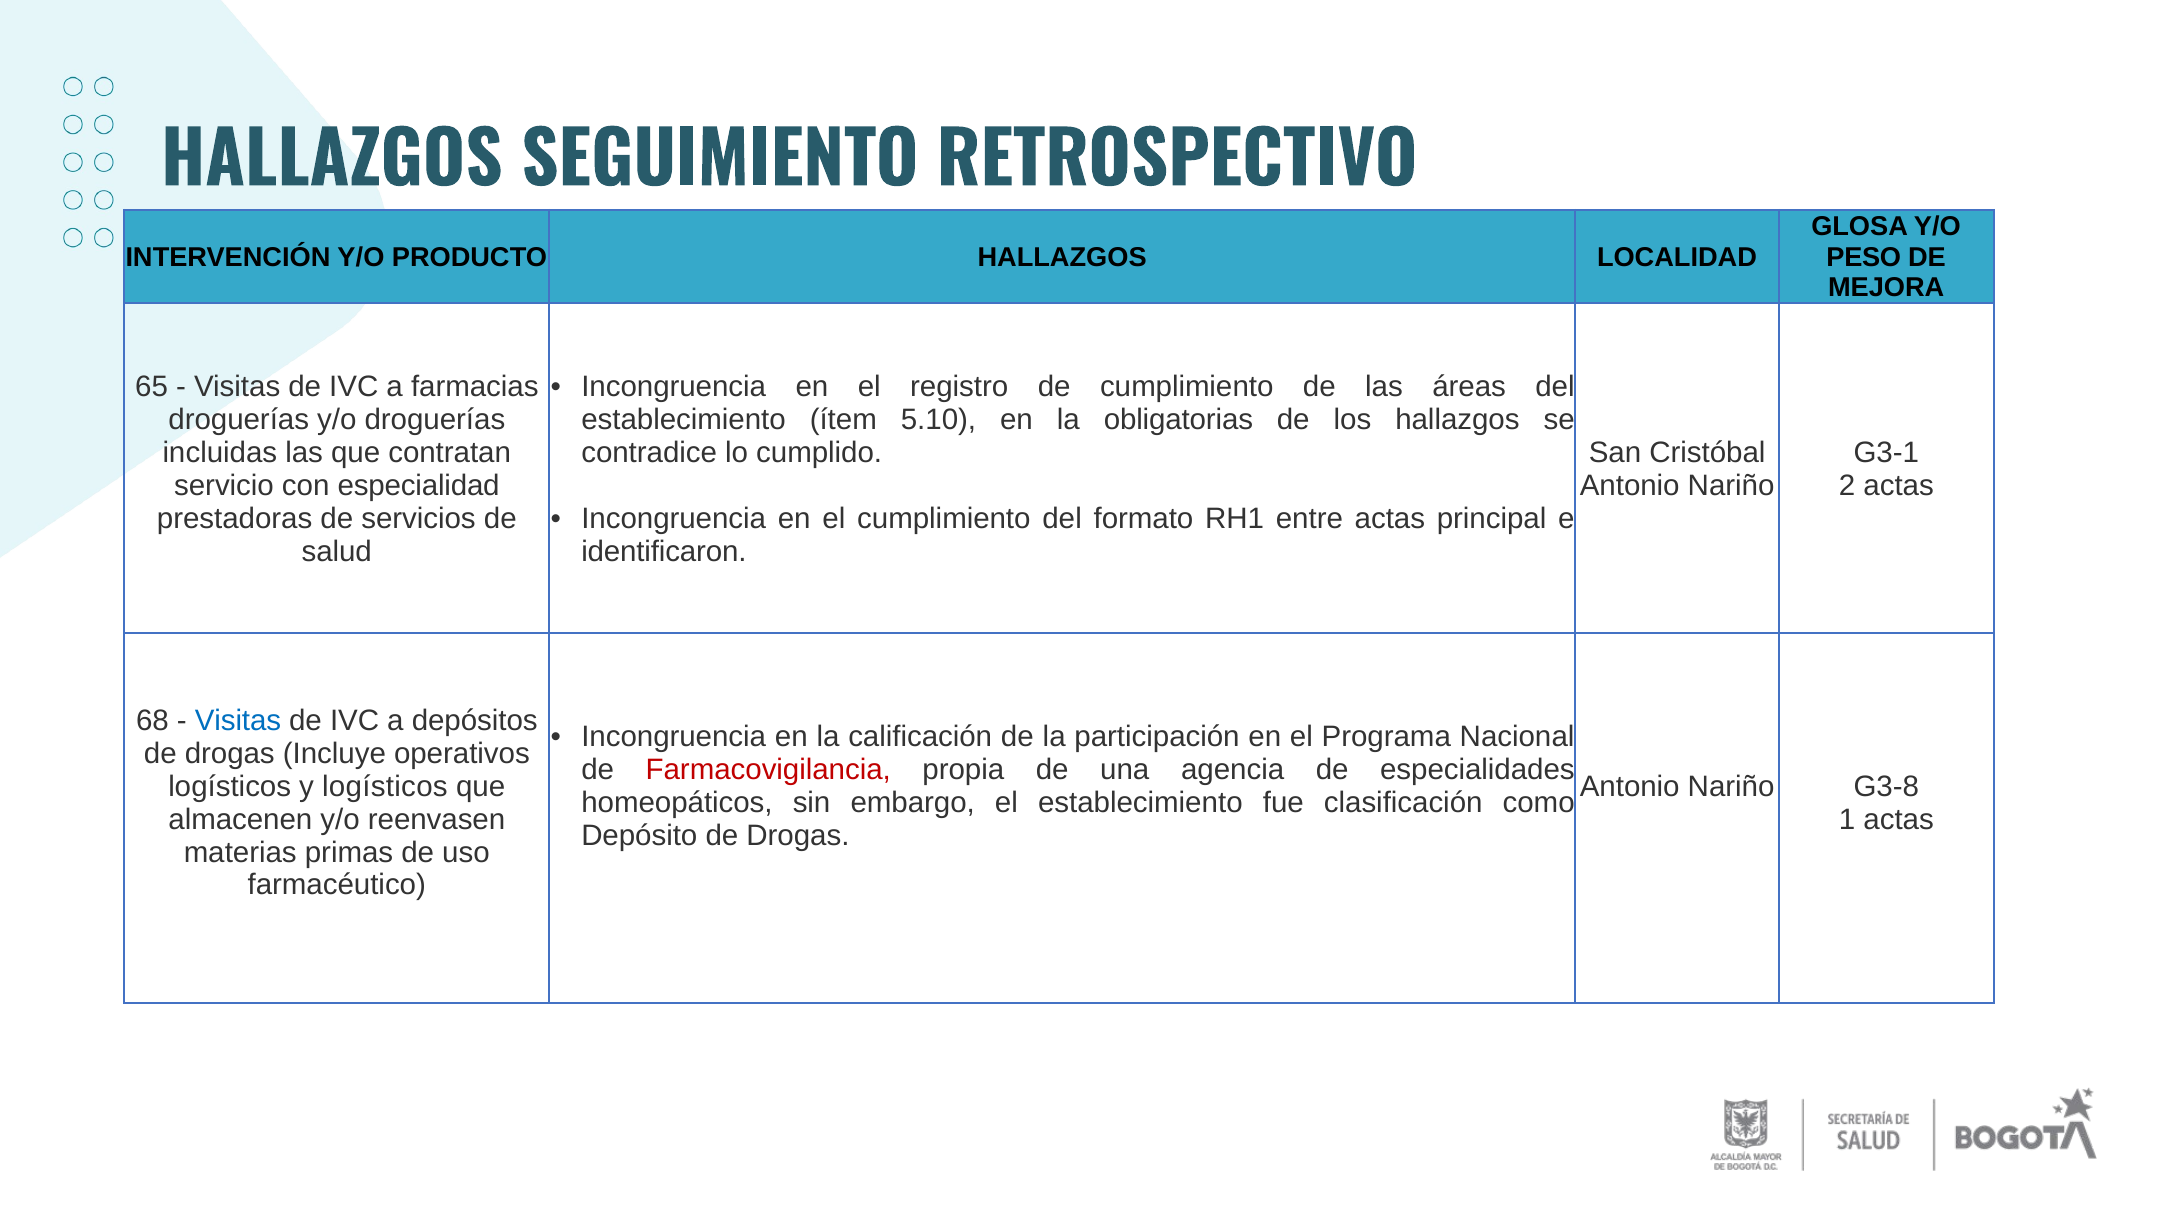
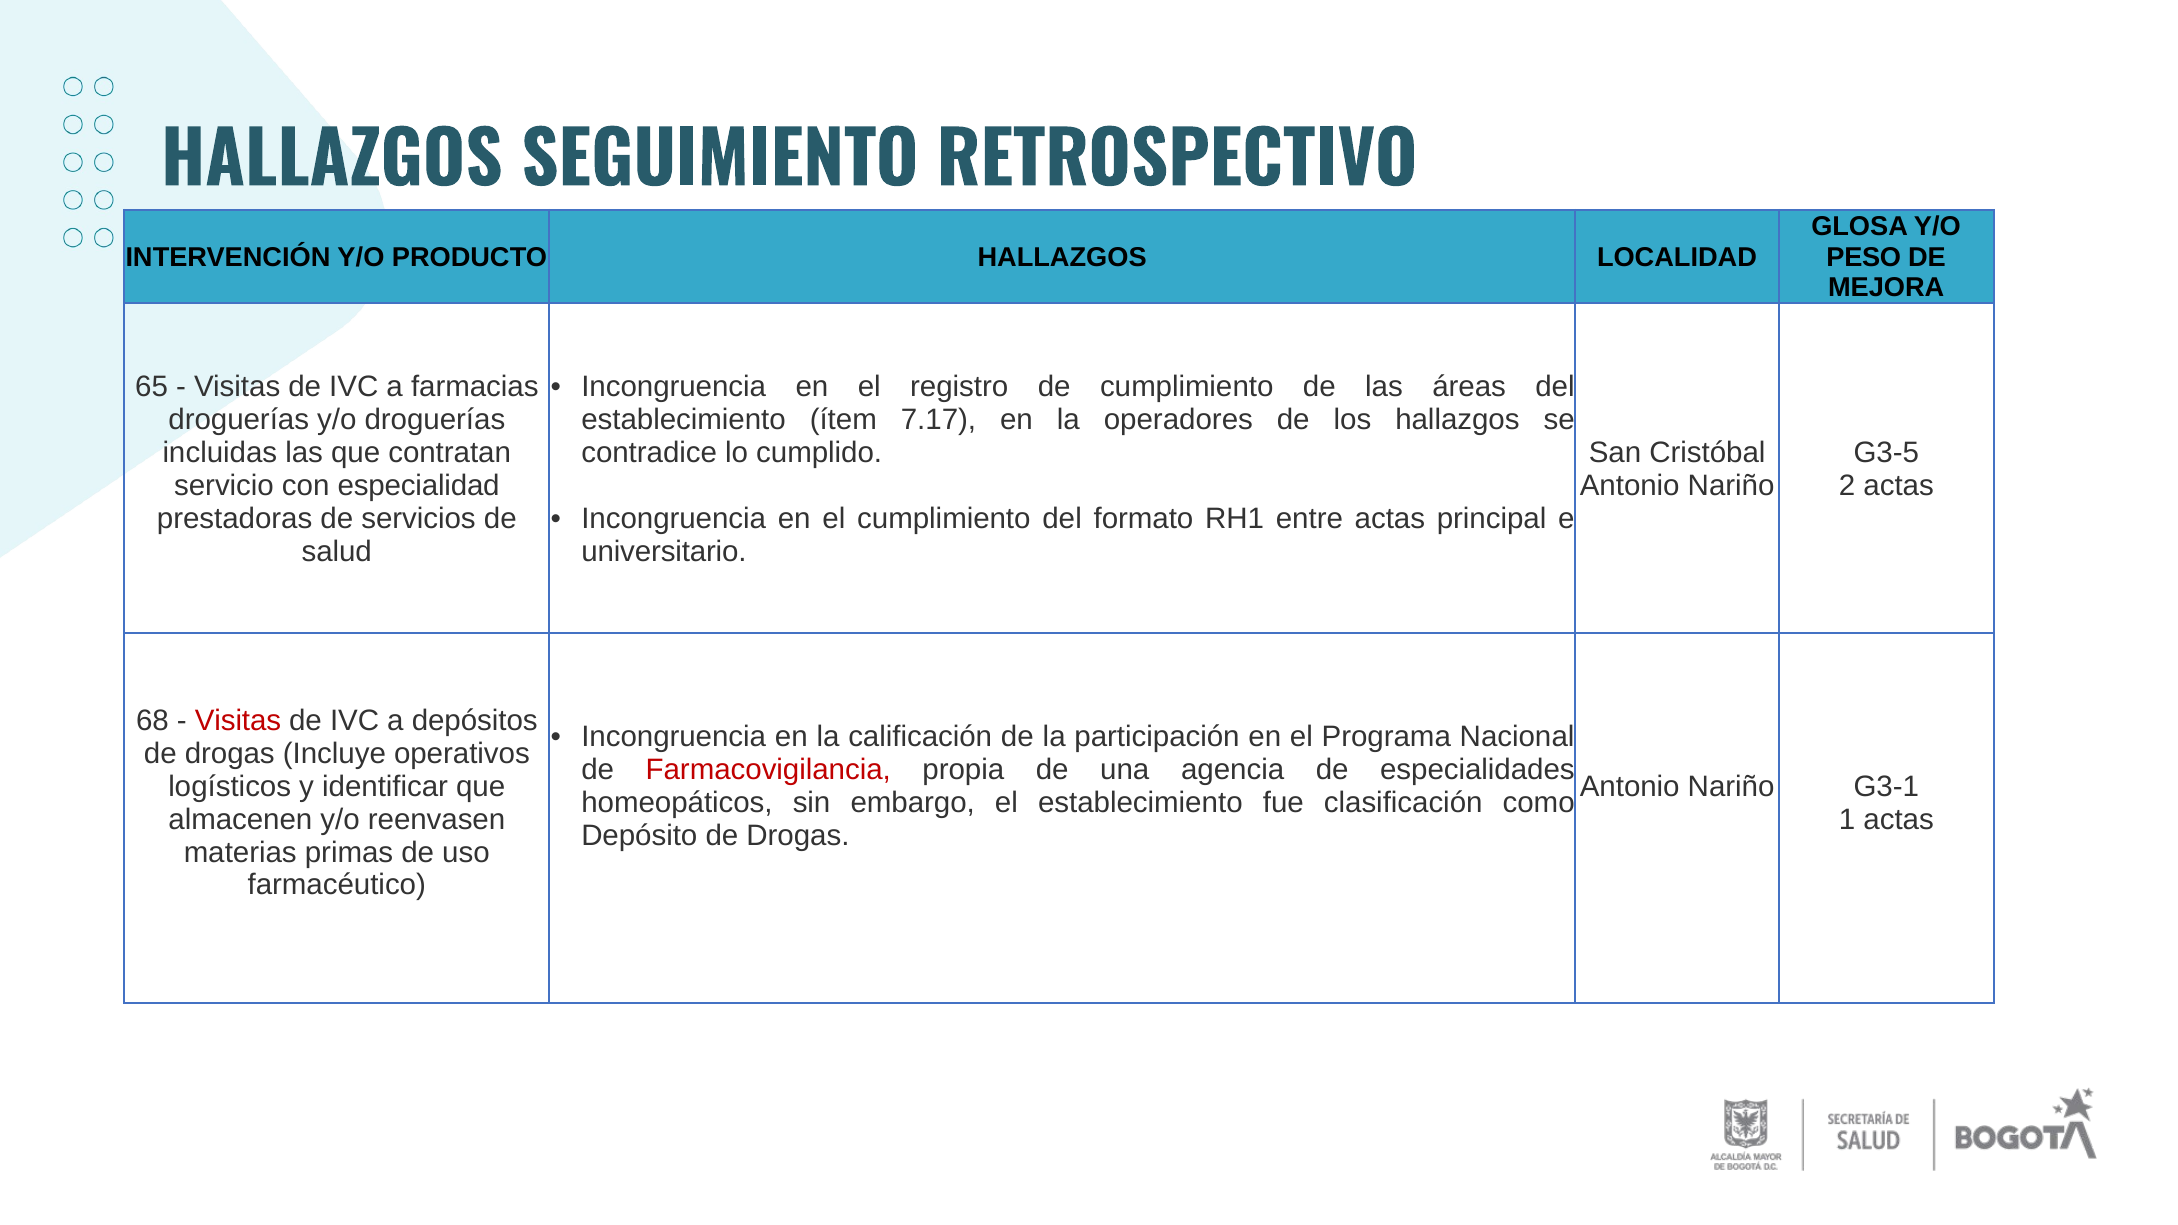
5.10: 5.10 -> 7.17
obligatorias: obligatorias -> operadores
G3-1: G3-1 -> G3-5
identificaron: identificaron -> universitario
Visitas at (238, 721) colour: blue -> red
y logísticos: logísticos -> identificar
G3-8: G3-8 -> G3-1
